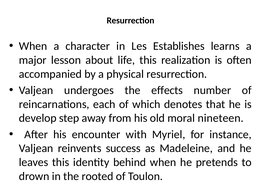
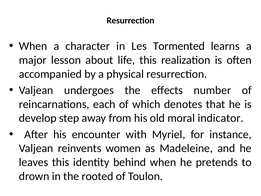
Establishes: Establishes -> Tormented
nineteen: nineteen -> indicator
success: success -> women
